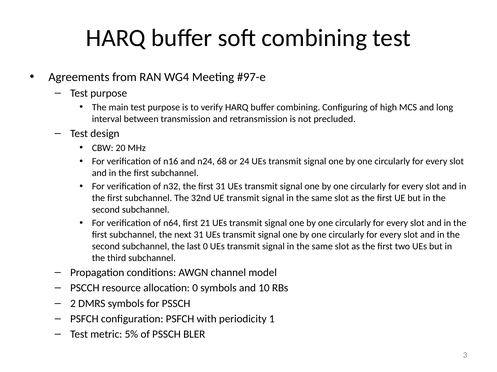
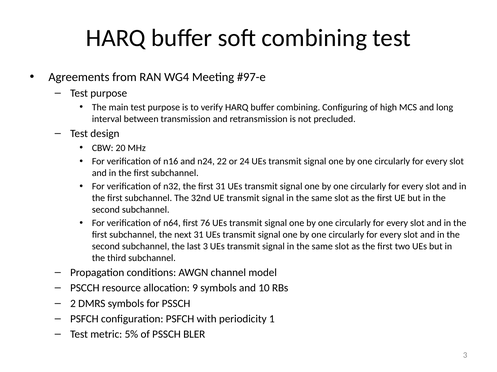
68: 68 -> 22
21: 21 -> 76
last 0: 0 -> 3
allocation 0: 0 -> 9
